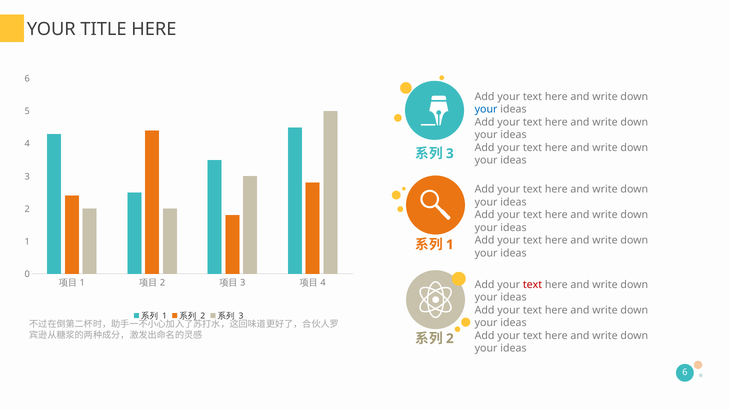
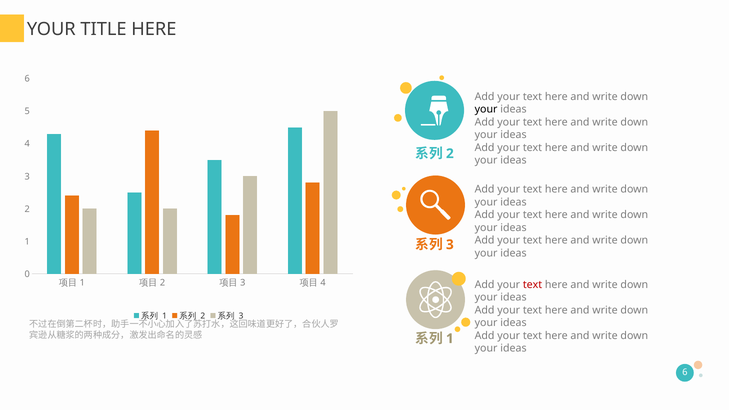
your at (486, 109) colour: blue -> black
3 at (450, 154): 3 -> 2
1 at (450, 245): 1 -> 3
2 at (450, 339): 2 -> 1
